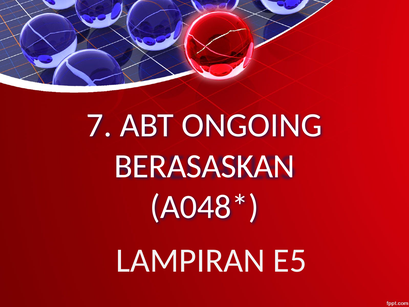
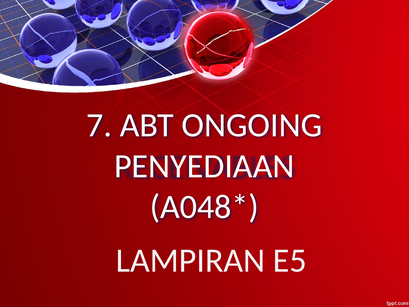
BERASASKAN: BERASASKAN -> PENYEDIAAN
